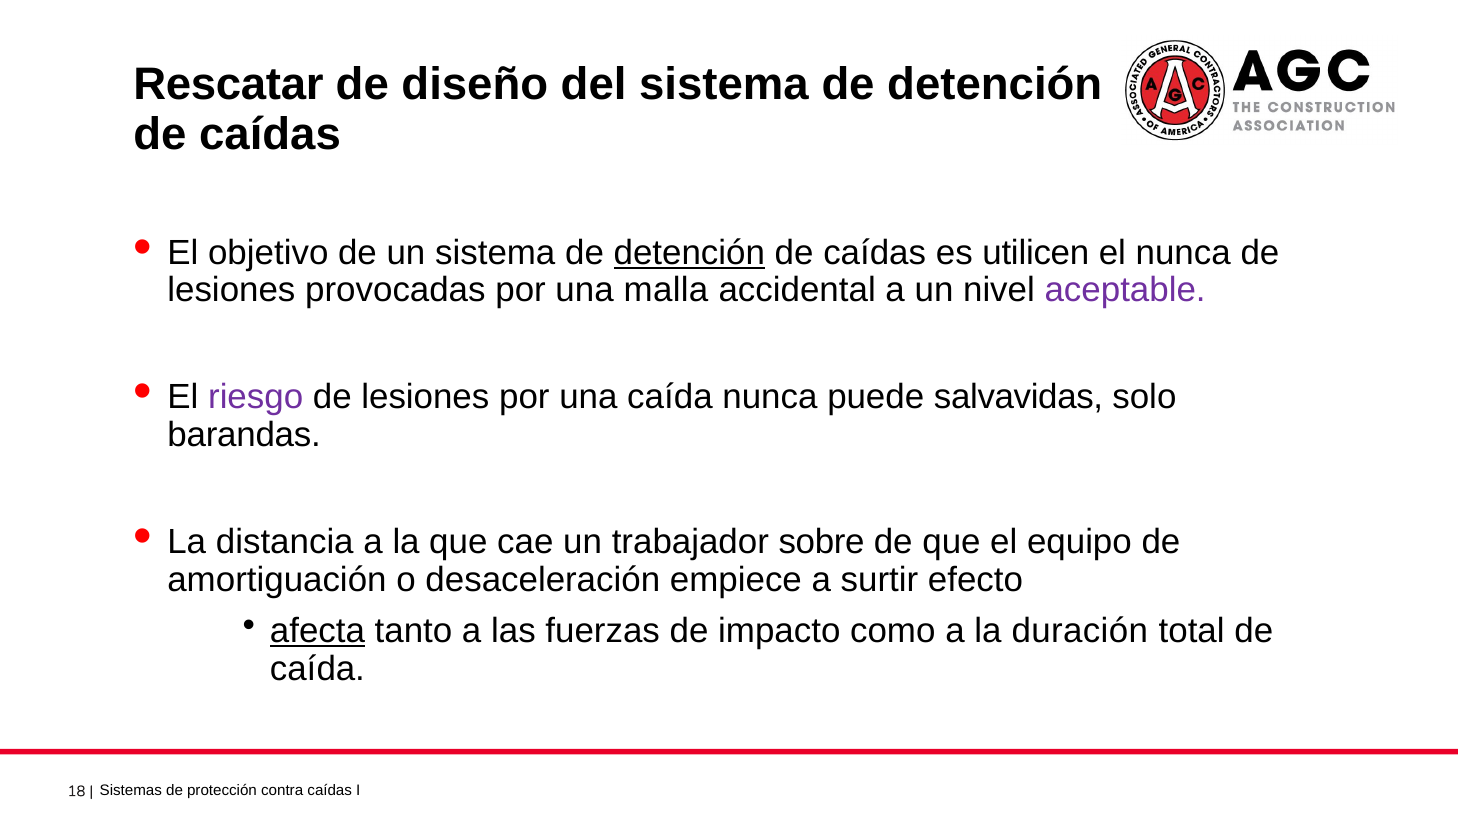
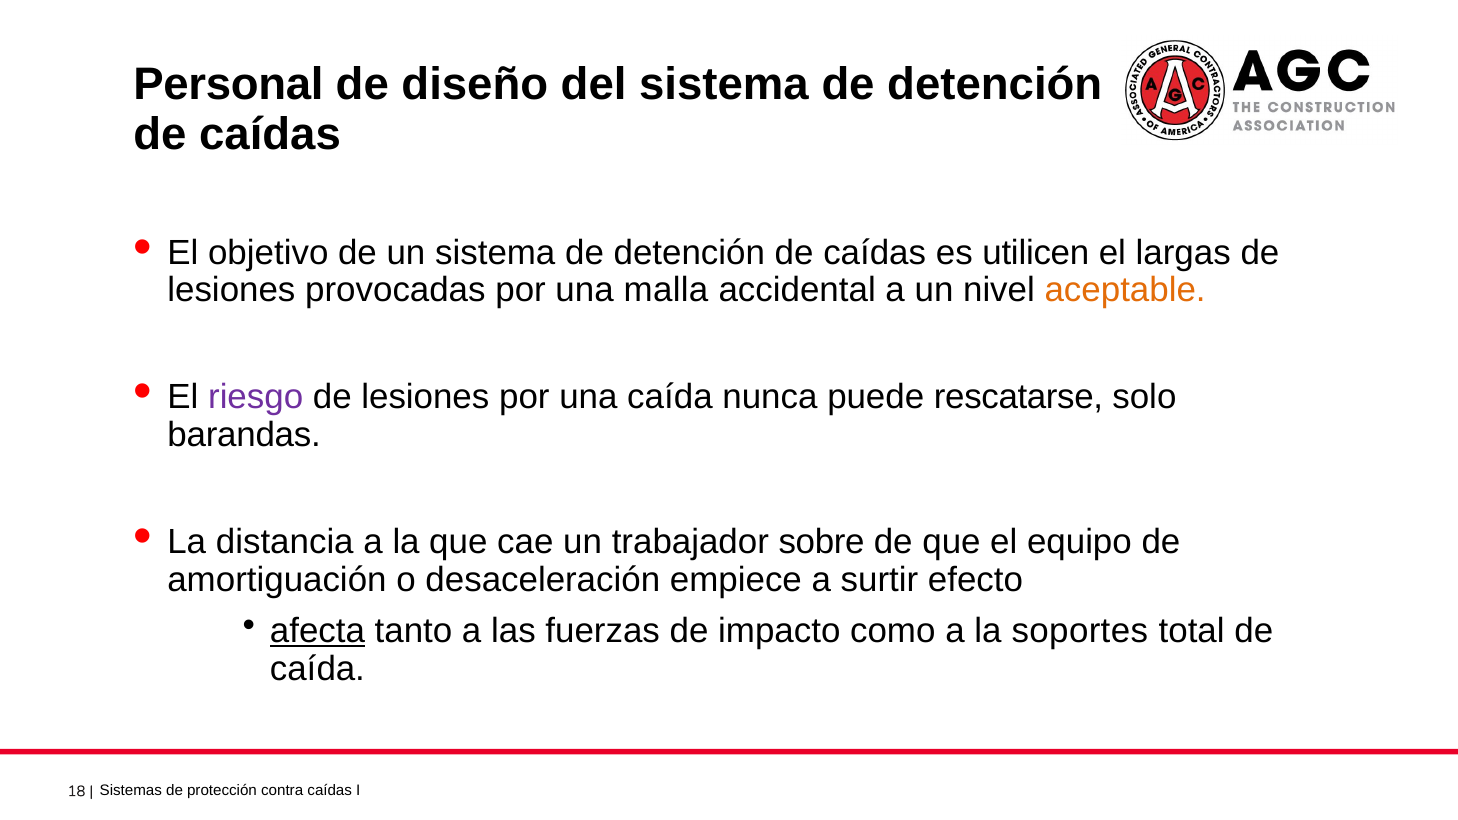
Rescatar: Rescatar -> Personal
detención at (689, 253) underline: present -> none
el nunca: nunca -> largas
aceptable colour: purple -> orange
salvavidas: salvavidas -> rescatarse
duración: duración -> soportes
